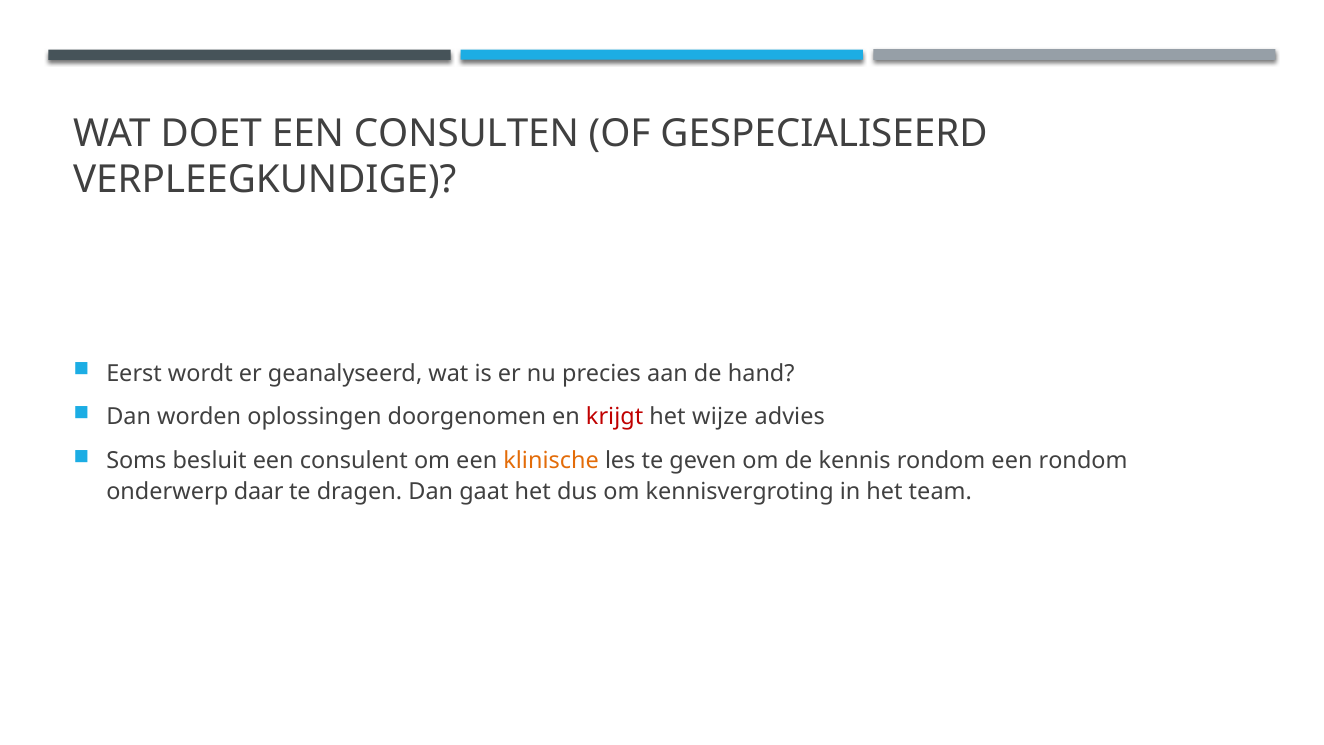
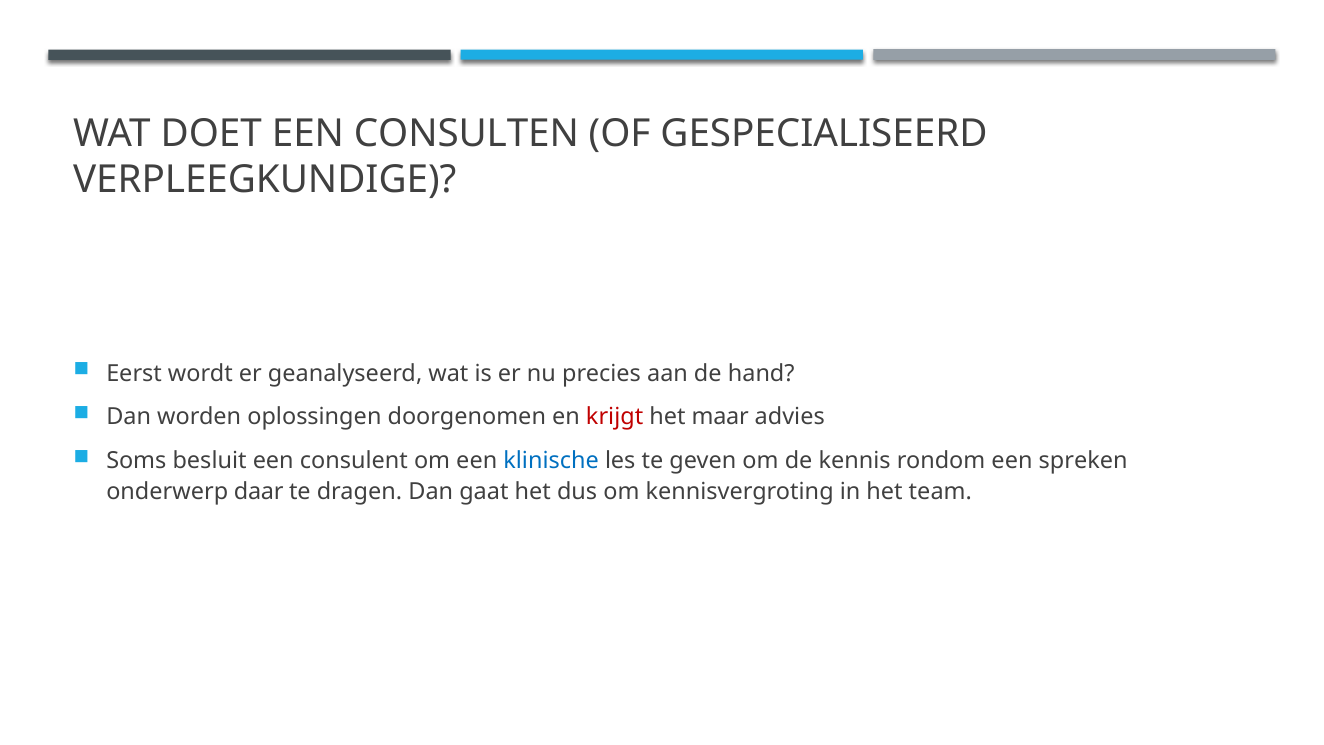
wijze: wijze -> maar
klinische colour: orange -> blue
een rondom: rondom -> spreken
